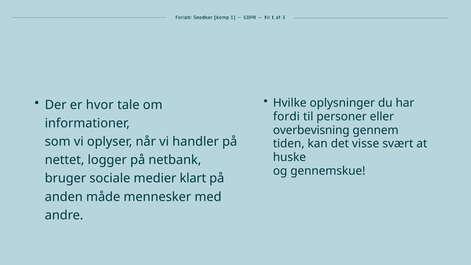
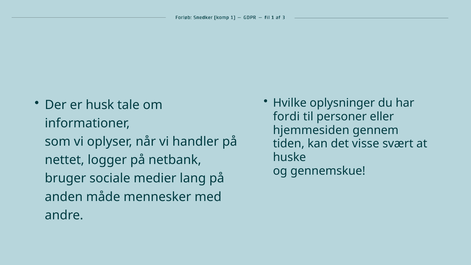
hvor: hvor -> husk
overbevisning: overbevisning -> hjemmesiden
klart: klart -> lang
